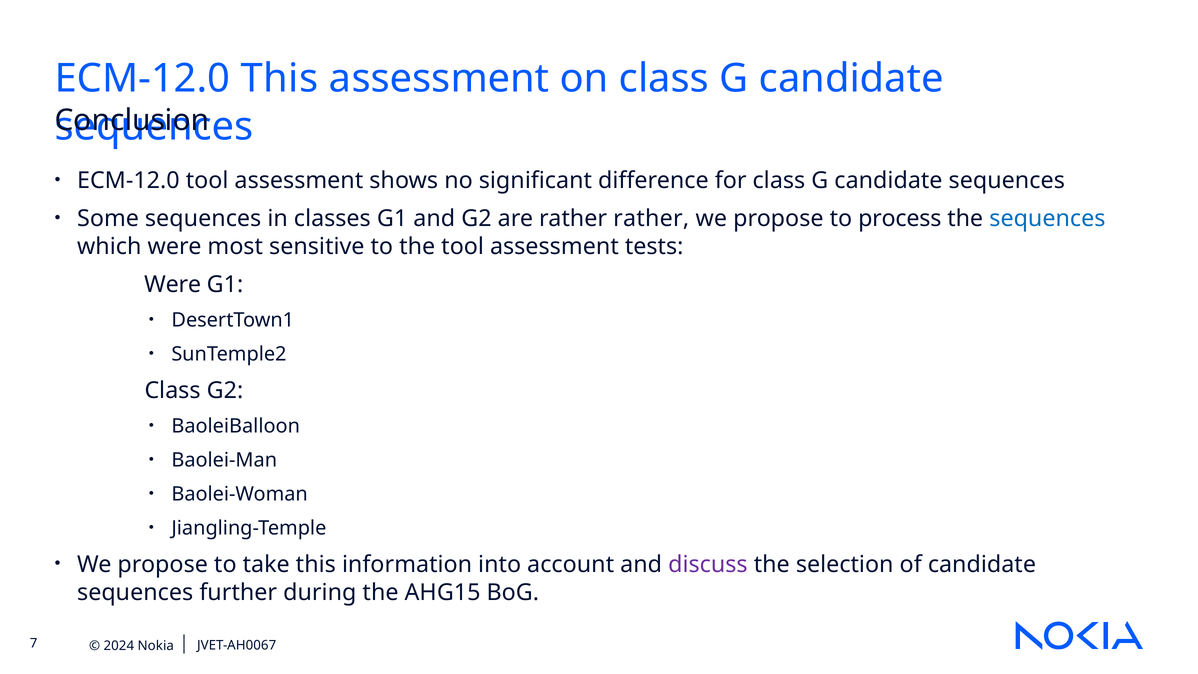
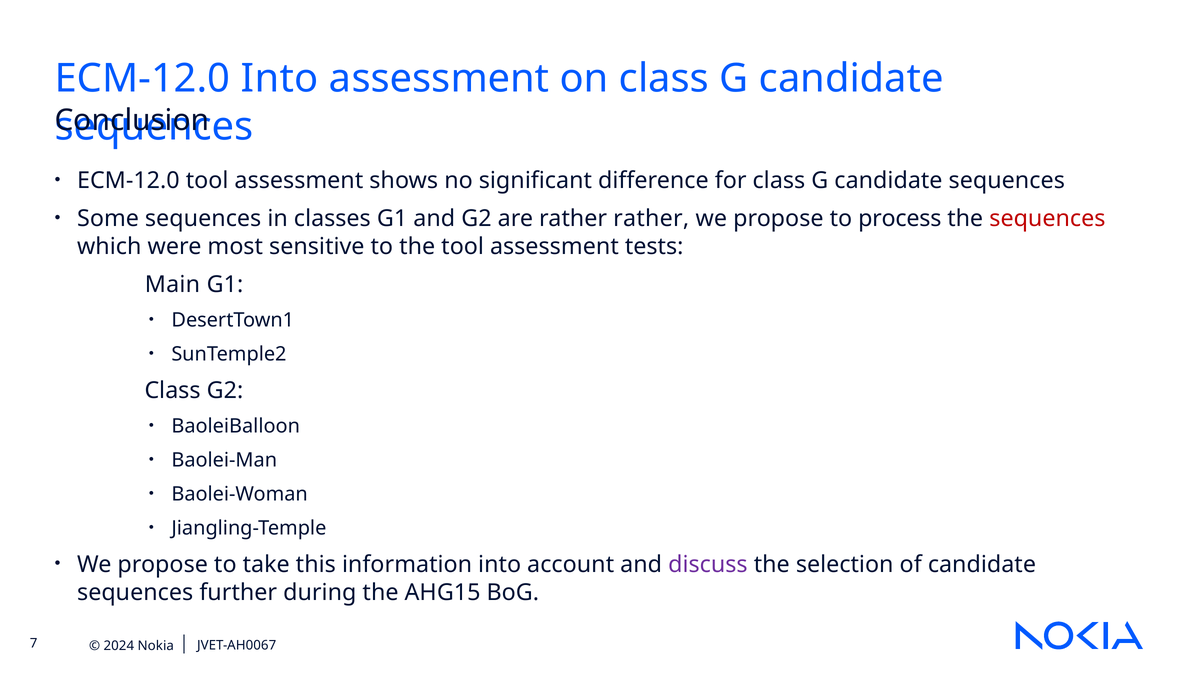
ECM-12.0 This: This -> Into
sequences at (1047, 219) colour: blue -> red
Were at (173, 285): Were -> Main
